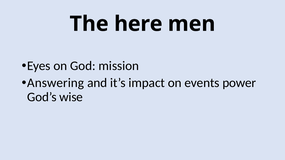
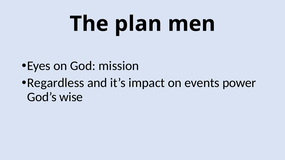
here: here -> plan
Answering: Answering -> Regardless
